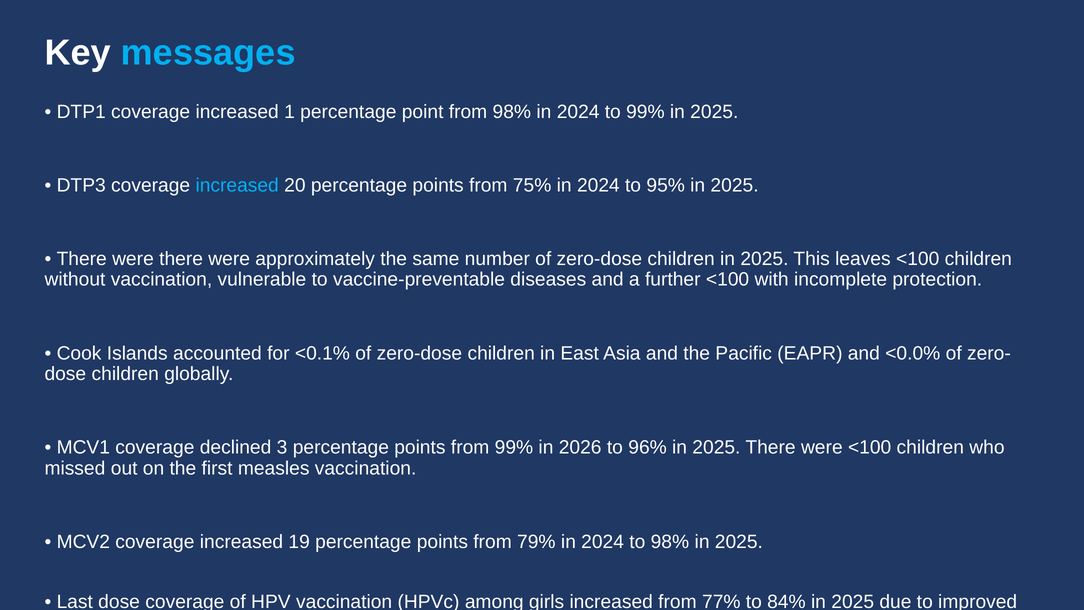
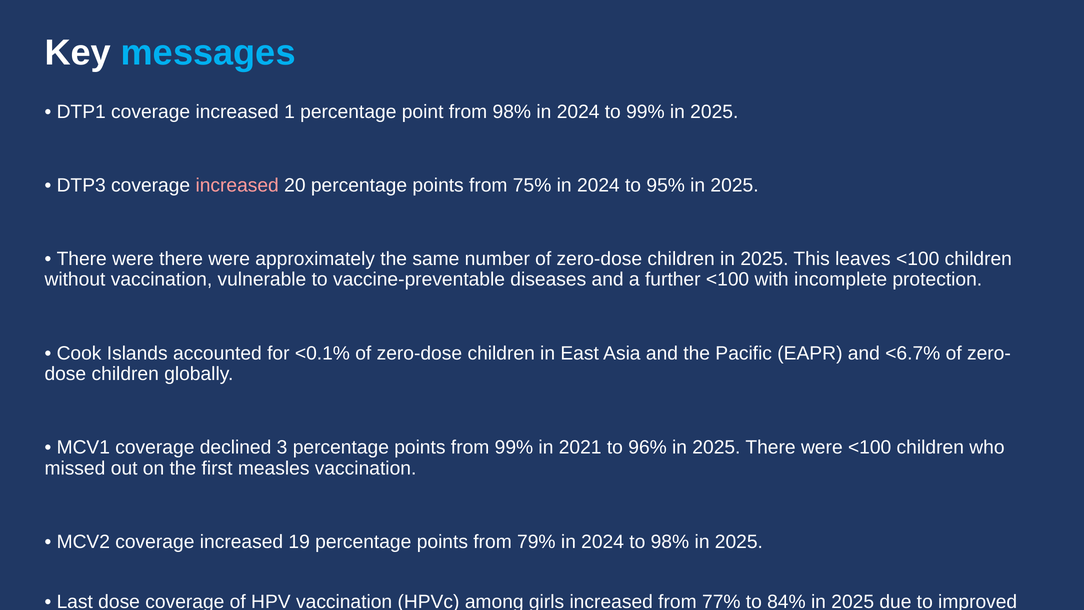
increased at (237, 185) colour: light blue -> pink
<0.0%: <0.0% -> <6.7%
2026: 2026 -> 2021
